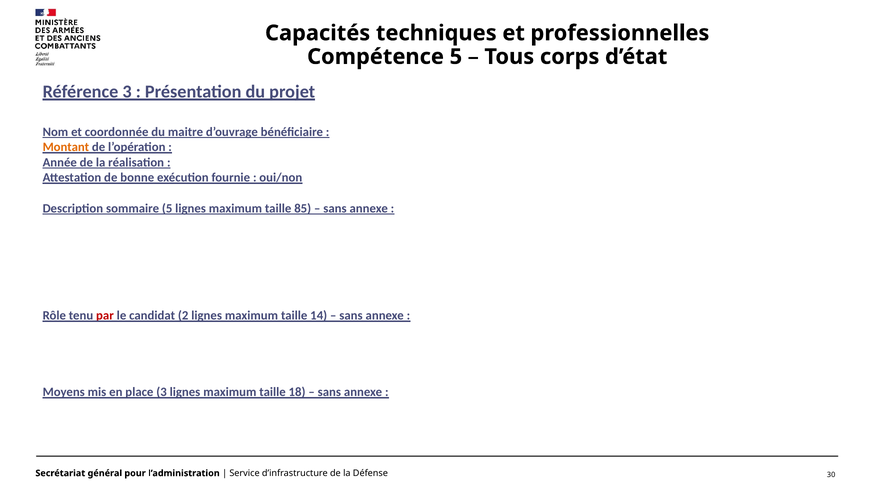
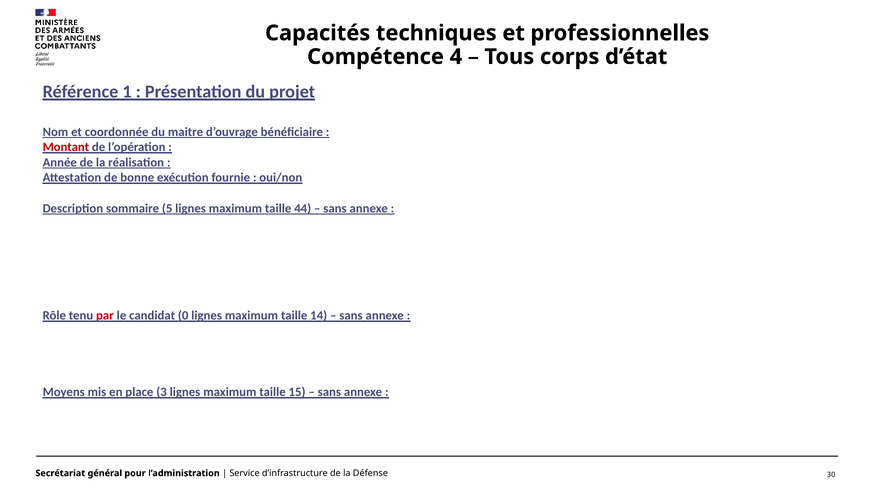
Compétence 5: 5 -> 4
Référence 3: 3 -> 1
Montant colour: orange -> red
85: 85 -> 44
2: 2 -> 0
18: 18 -> 15
